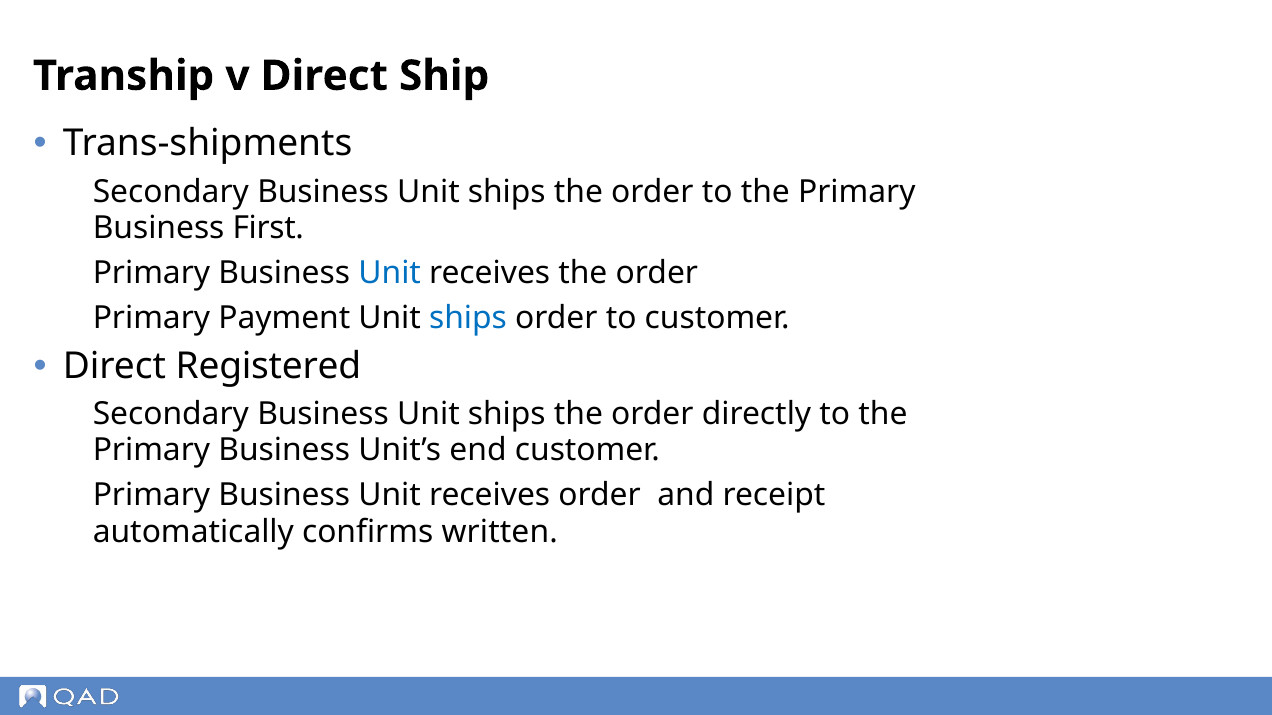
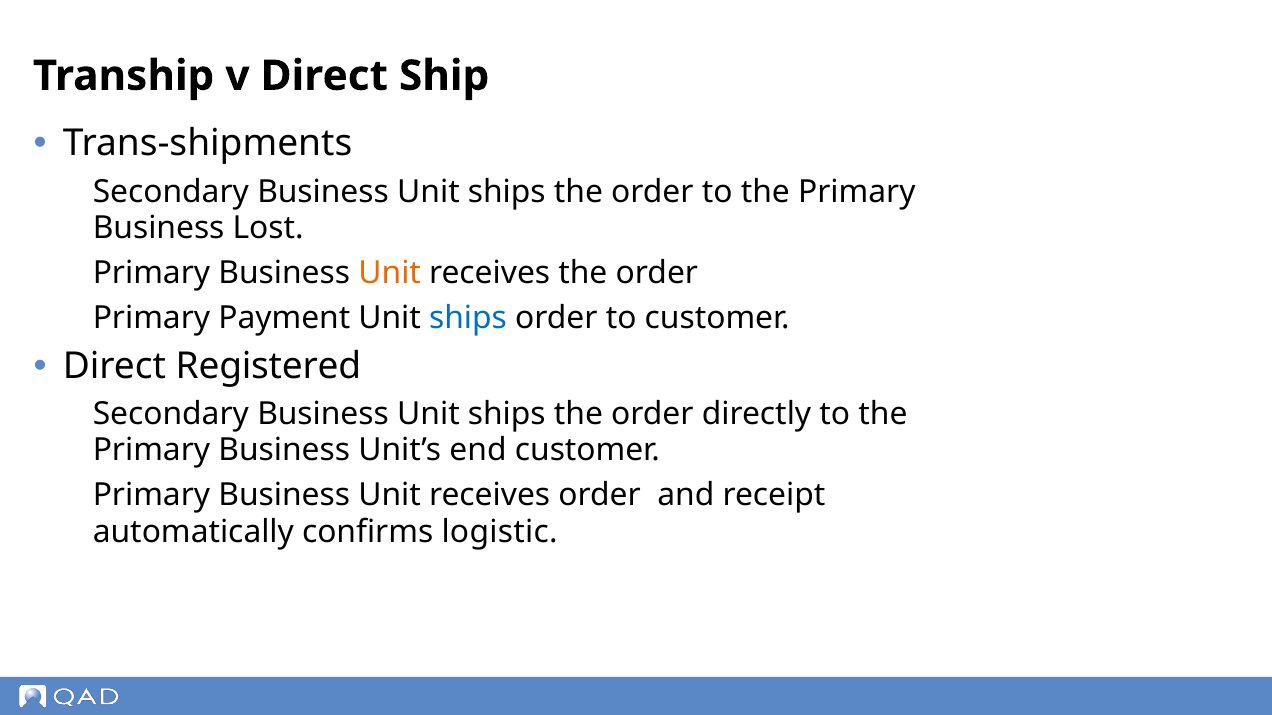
First: First -> Lost
Unit at (390, 273) colour: blue -> orange
written: written -> logistic
